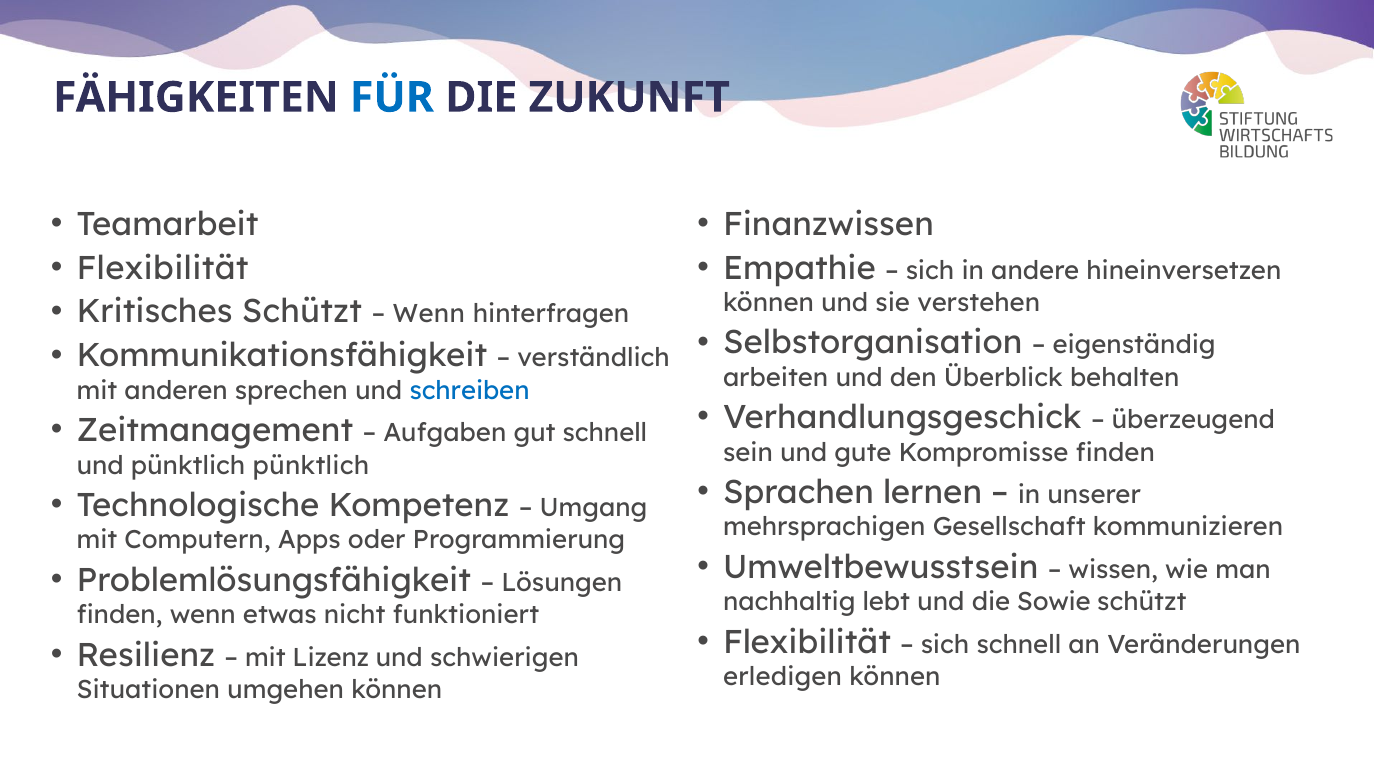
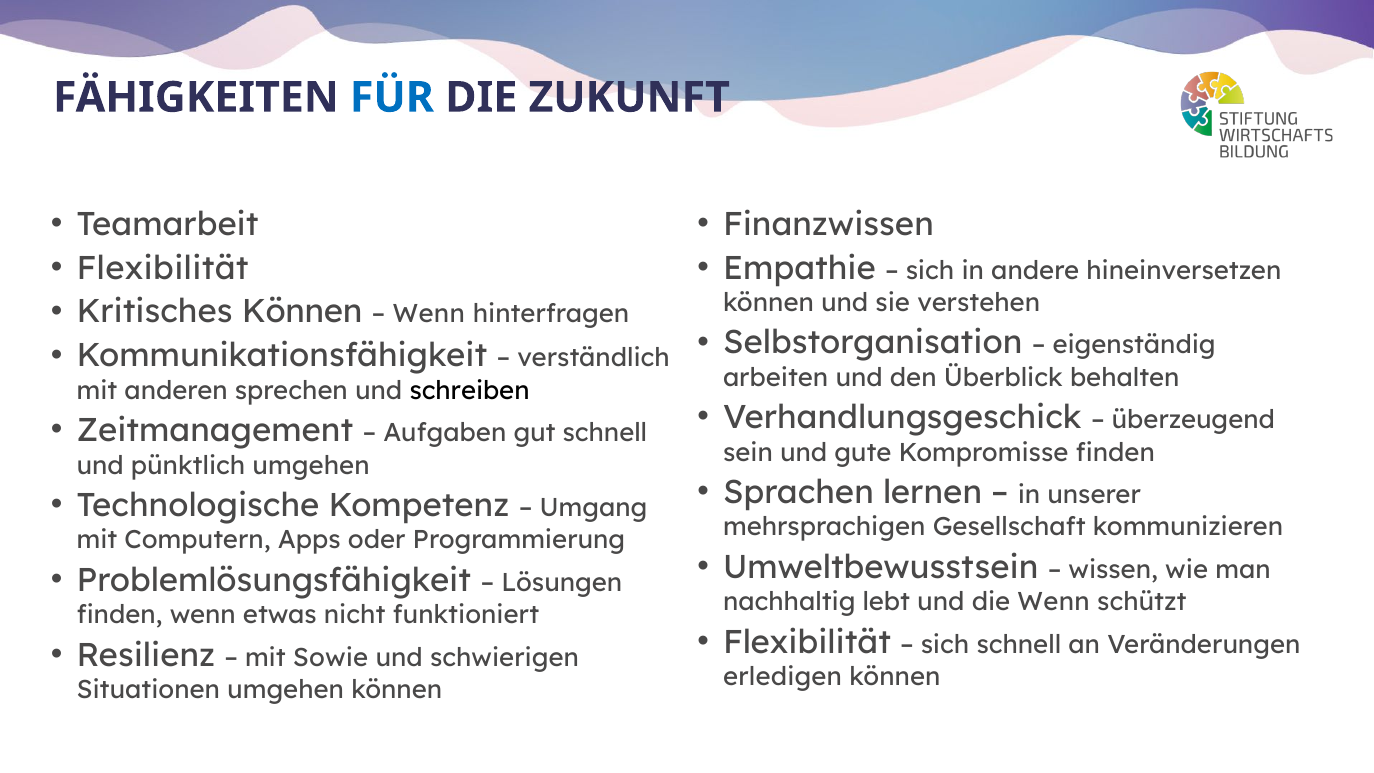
Kritisches Schützt: Schützt -> Können
schreiben colour: blue -> black
pünktlich pünktlich: pünktlich -> umgehen
die Sowie: Sowie -> Wenn
Lizenz: Lizenz -> Sowie
